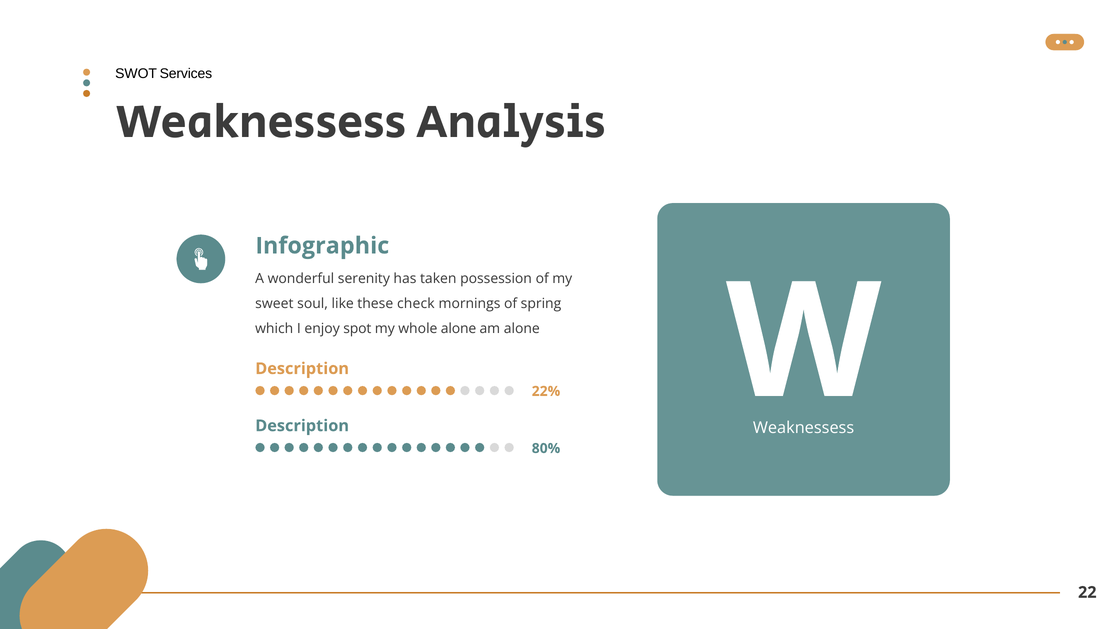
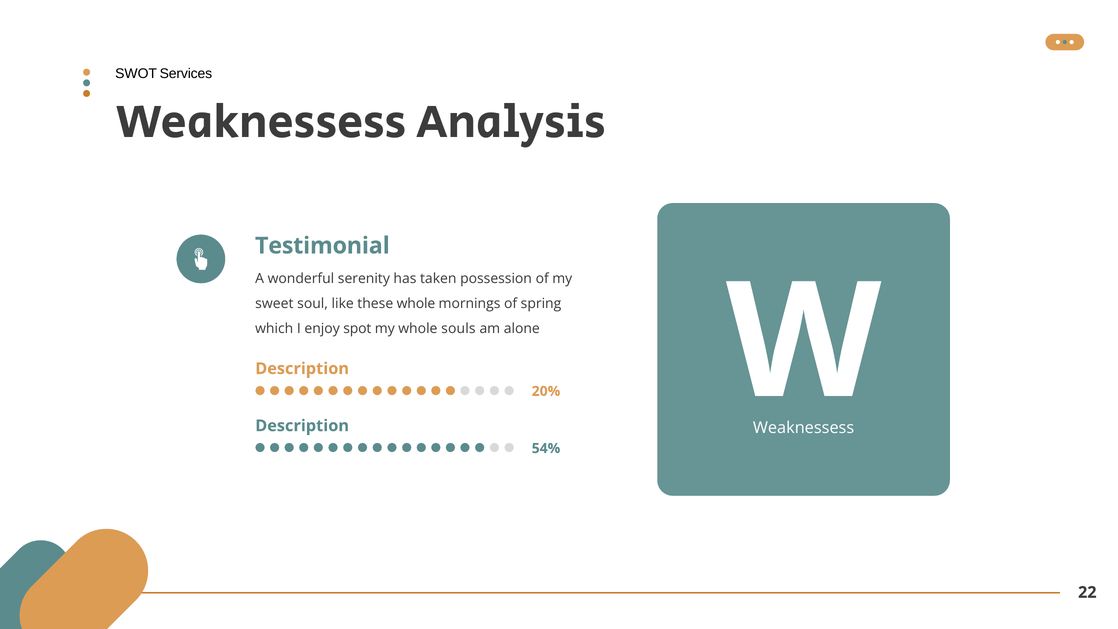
Infographic: Infographic -> Testimonial
these check: check -> whole
whole alone: alone -> souls
22%: 22% -> 20%
80%: 80% -> 54%
